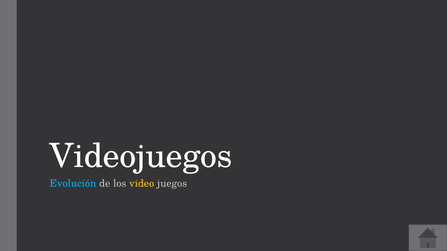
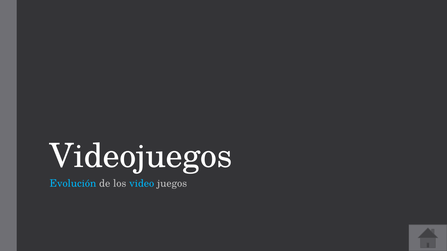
video colour: yellow -> light blue
